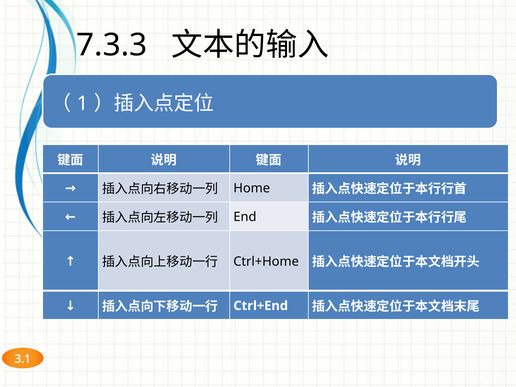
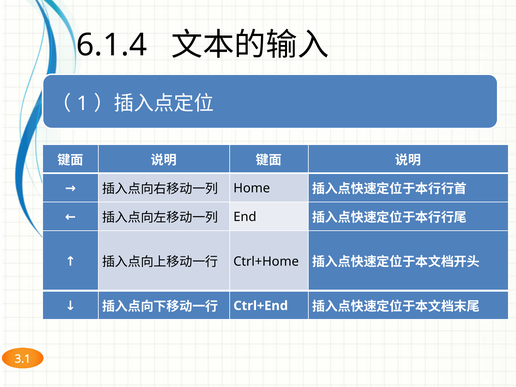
7.3.3: 7.3.3 -> 6.1.4
